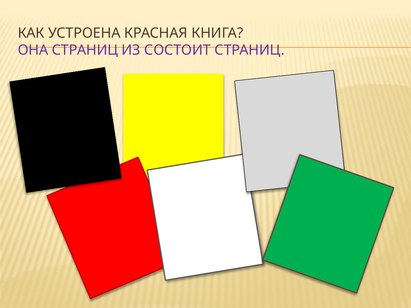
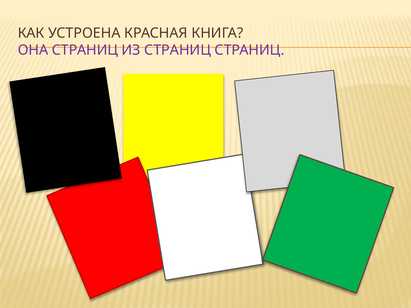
ИЗ СОСТОИТ: СОСТОИТ -> СТРАНИЦ
